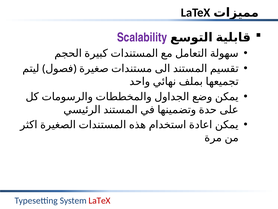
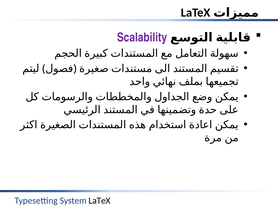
LaTeX at (99, 200) colour: red -> black
